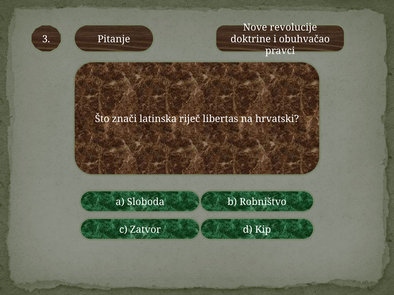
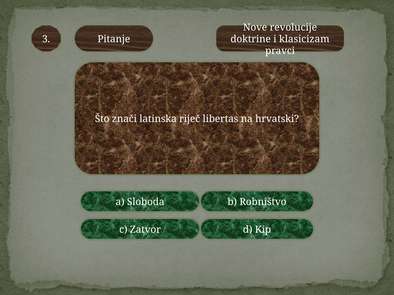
obuhvačao: obuhvačao -> klasicizam
